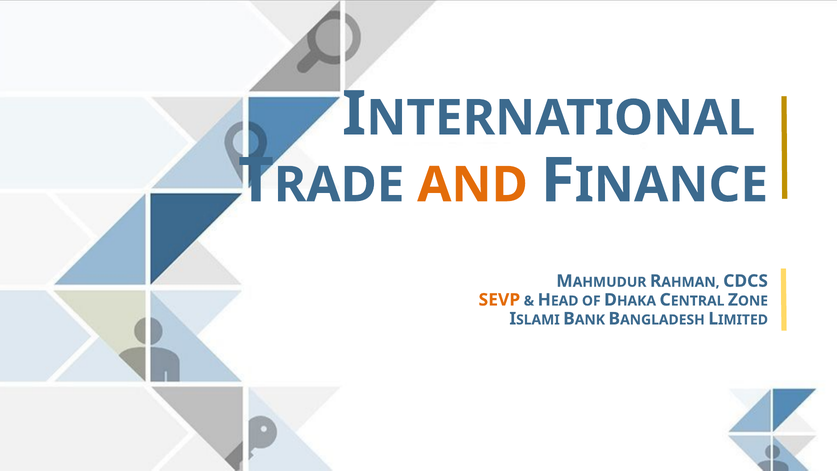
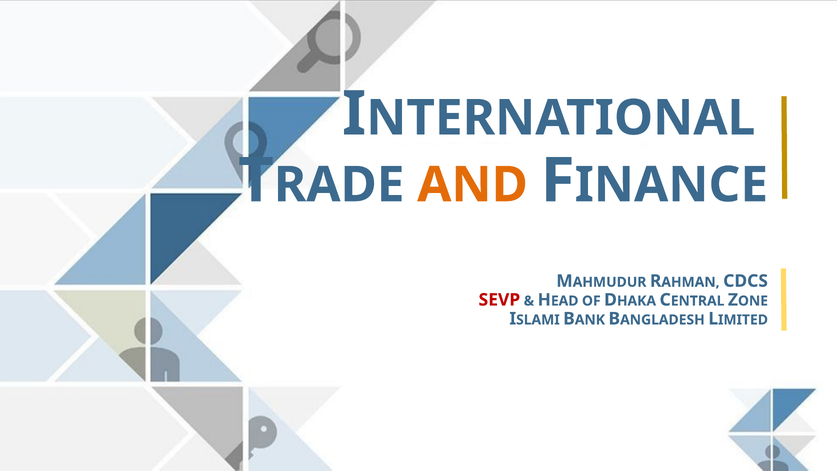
SEVP colour: orange -> red
